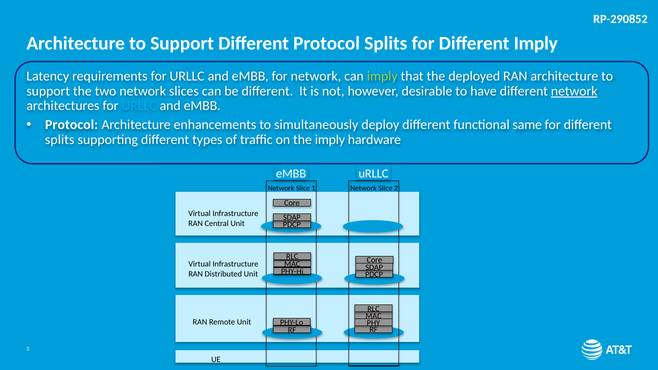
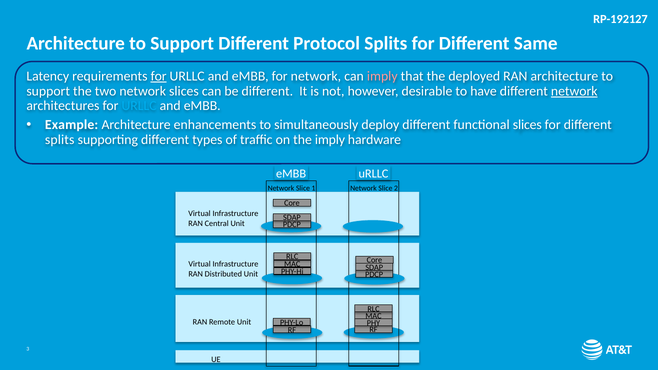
RP-290852: RP-290852 -> RP-192127
Different Imply: Imply -> Same
for at (159, 76) underline: none -> present
imply at (382, 76) colour: light green -> pink
Protocol at (72, 125): Protocol -> Example
functional same: same -> slices
